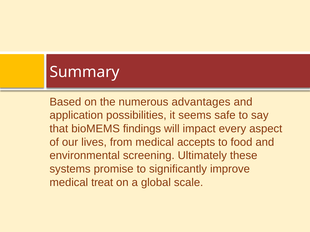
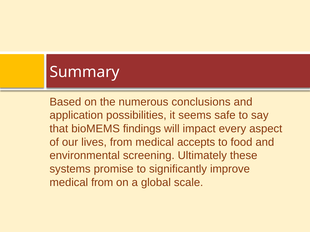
advantages: advantages -> conclusions
medical treat: treat -> from
